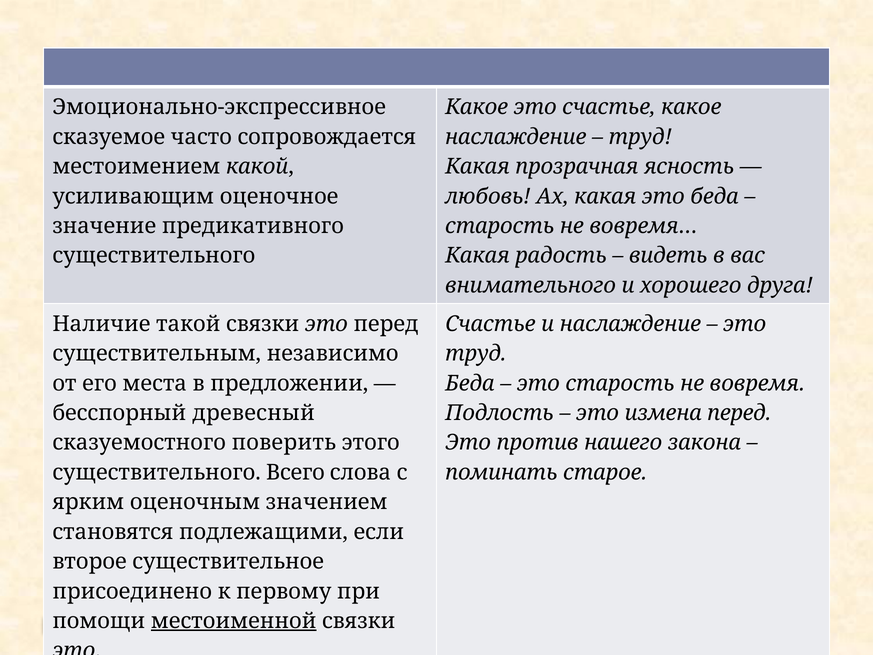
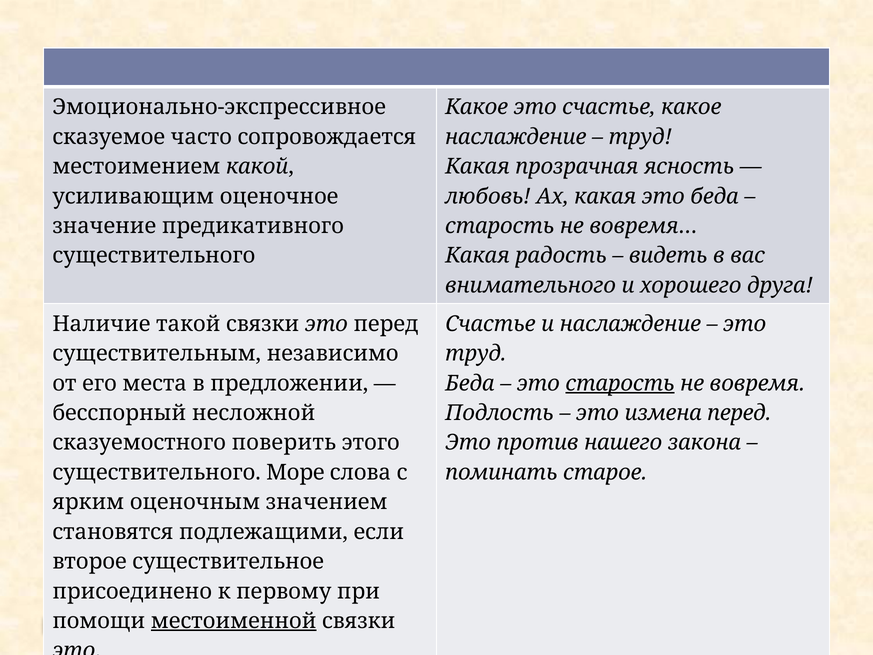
старость at (620, 383) underline: none -> present
древесный: древесный -> несложной
Всего: Всего -> Море
